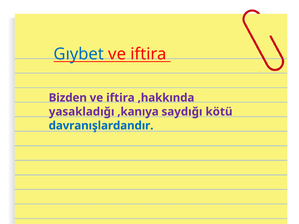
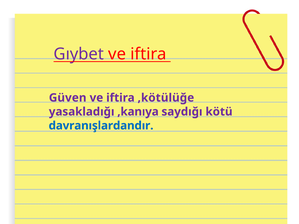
Gıybet colour: blue -> purple
Bizden: Bizden -> Güven
,hakkında: ,hakkında -> ,kötülüğe
